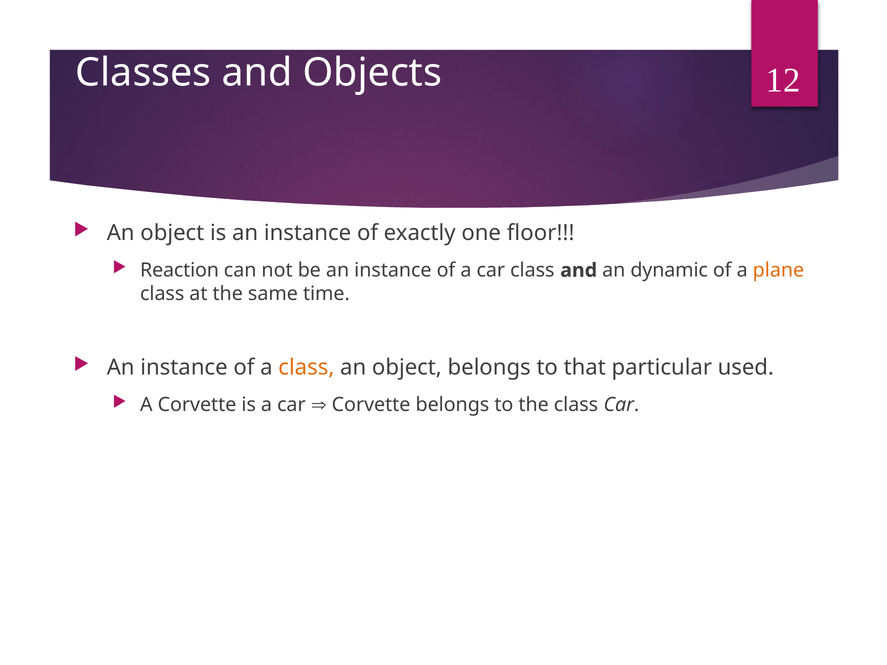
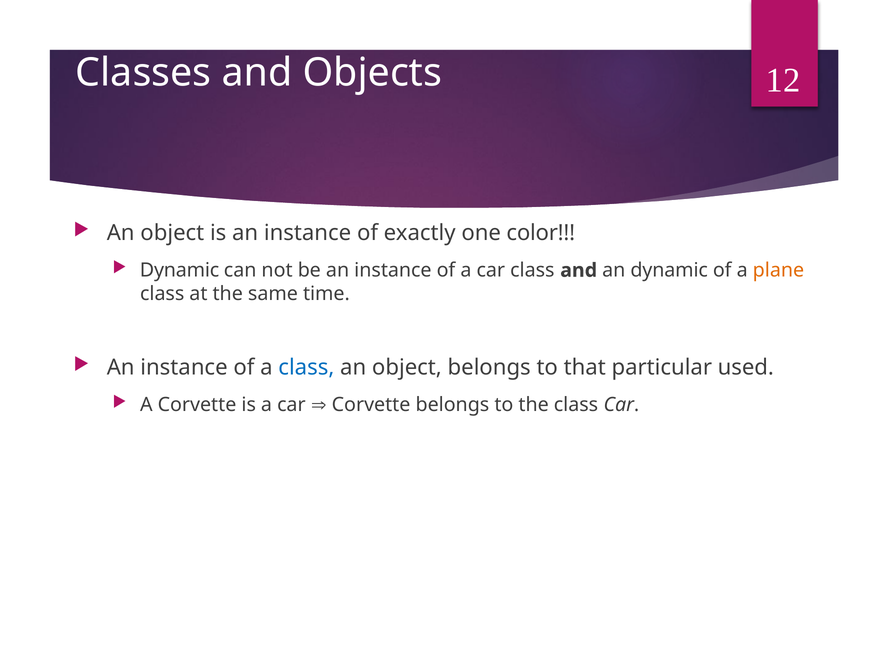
floor: floor -> color
Reaction at (180, 270): Reaction -> Dynamic
class at (306, 368) colour: orange -> blue
